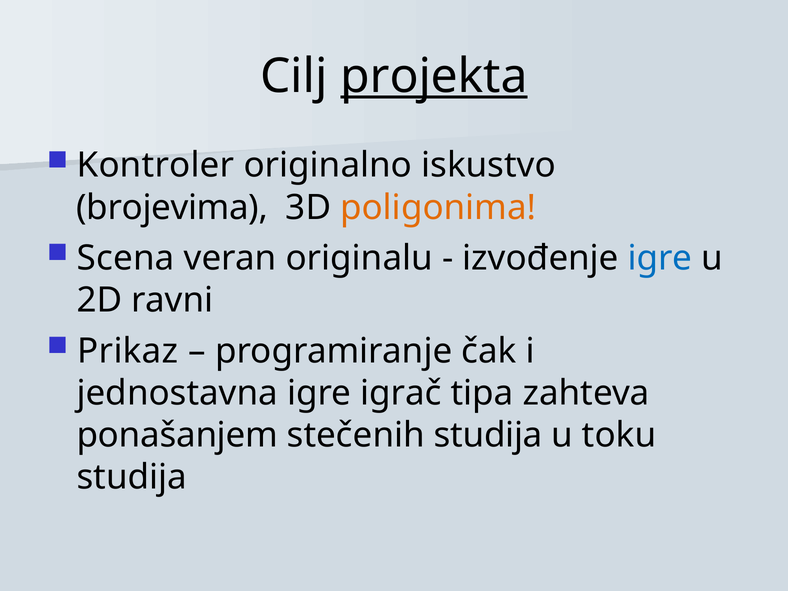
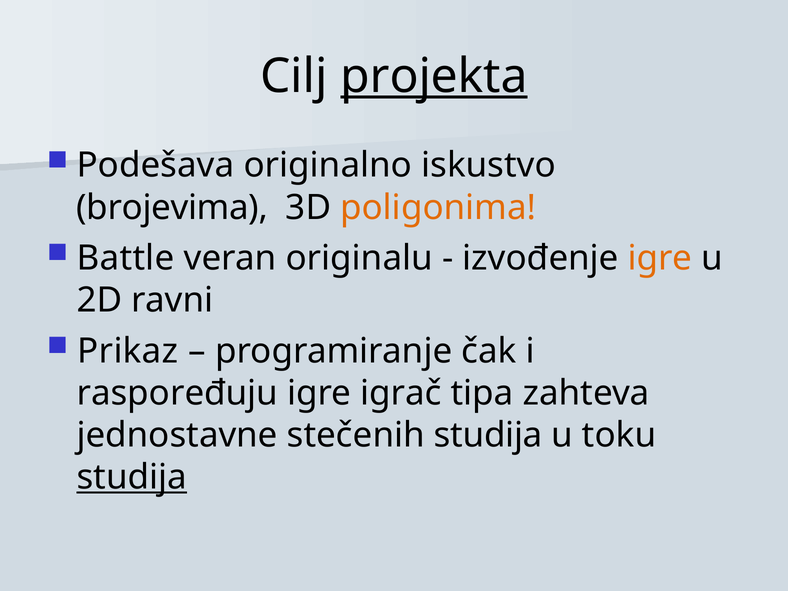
Kontroler: Kontroler -> Podešava
Scena: Scena -> Battle
igre at (660, 258) colour: blue -> orange
jednostavna: jednostavna -> raspoređuju
ponašanjem: ponašanjem -> jednostavne
studija at (132, 477) underline: none -> present
